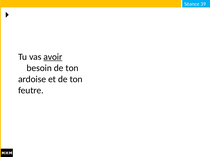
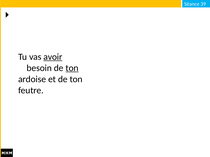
ton at (72, 68) underline: none -> present
